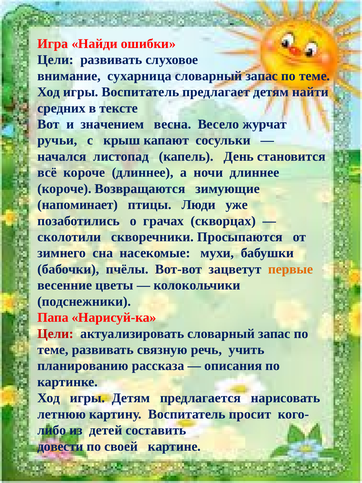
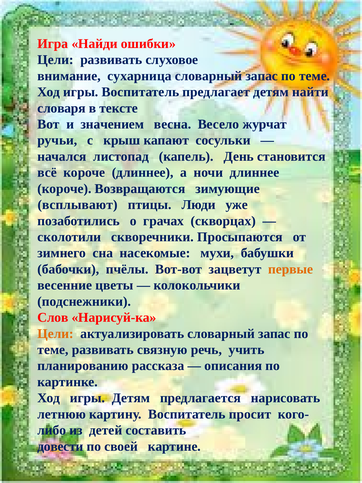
средних: средних -> словаря
напоминает: напоминает -> всплывают
Папа: Папа -> Слов
Цели at (56, 333) colour: red -> orange
